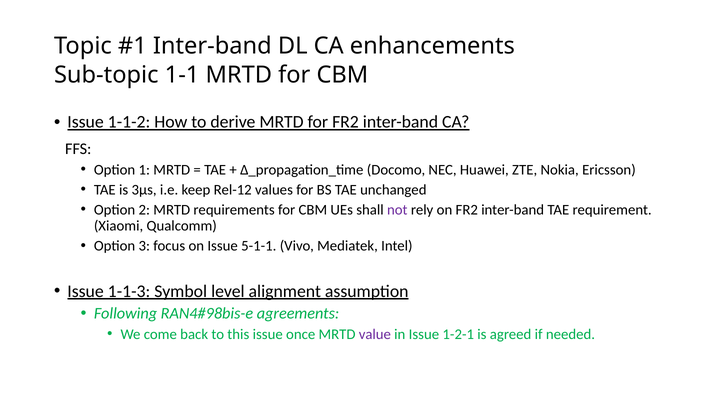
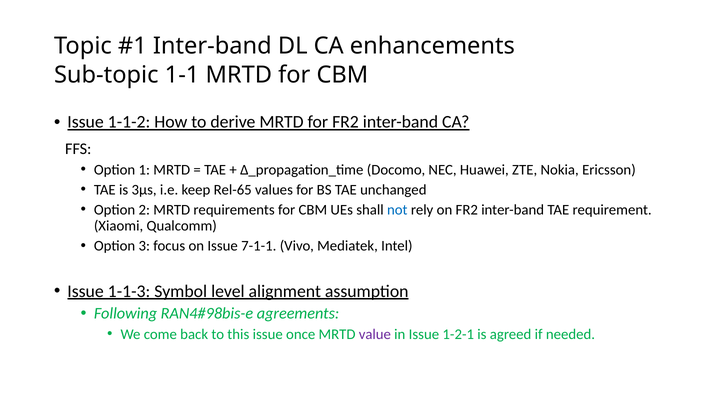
Rel-12: Rel-12 -> Rel-65
not colour: purple -> blue
5-1-1: 5-1-1 -> 7-1-1
